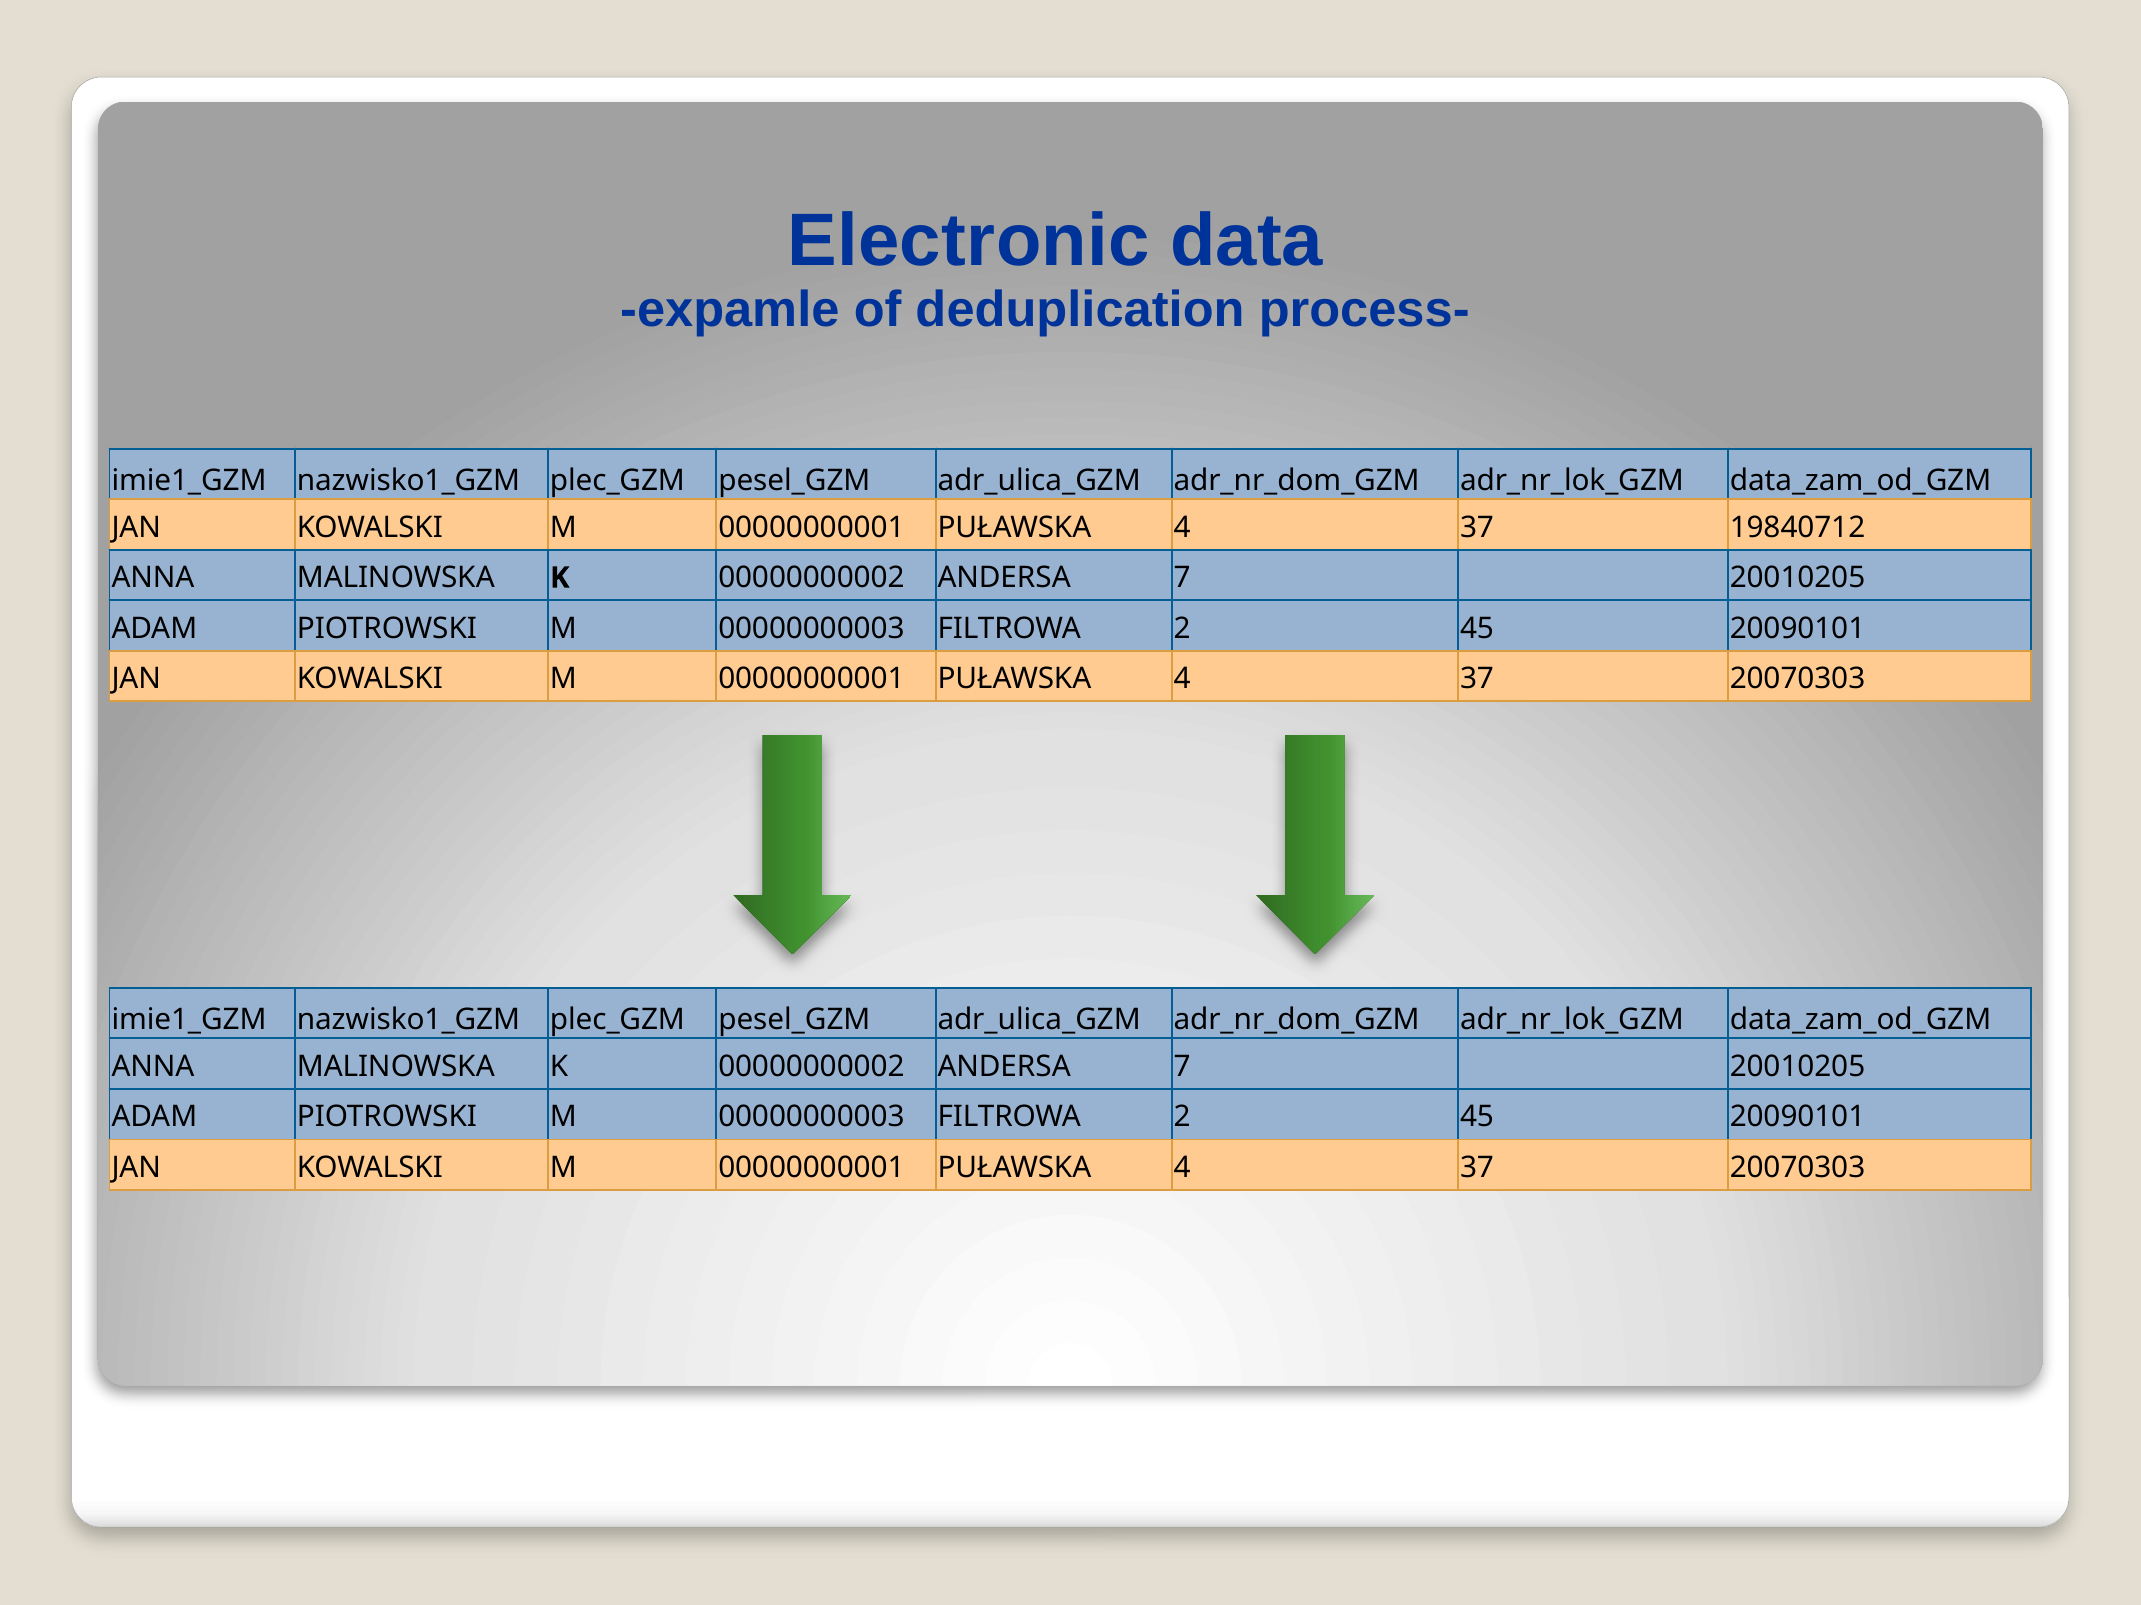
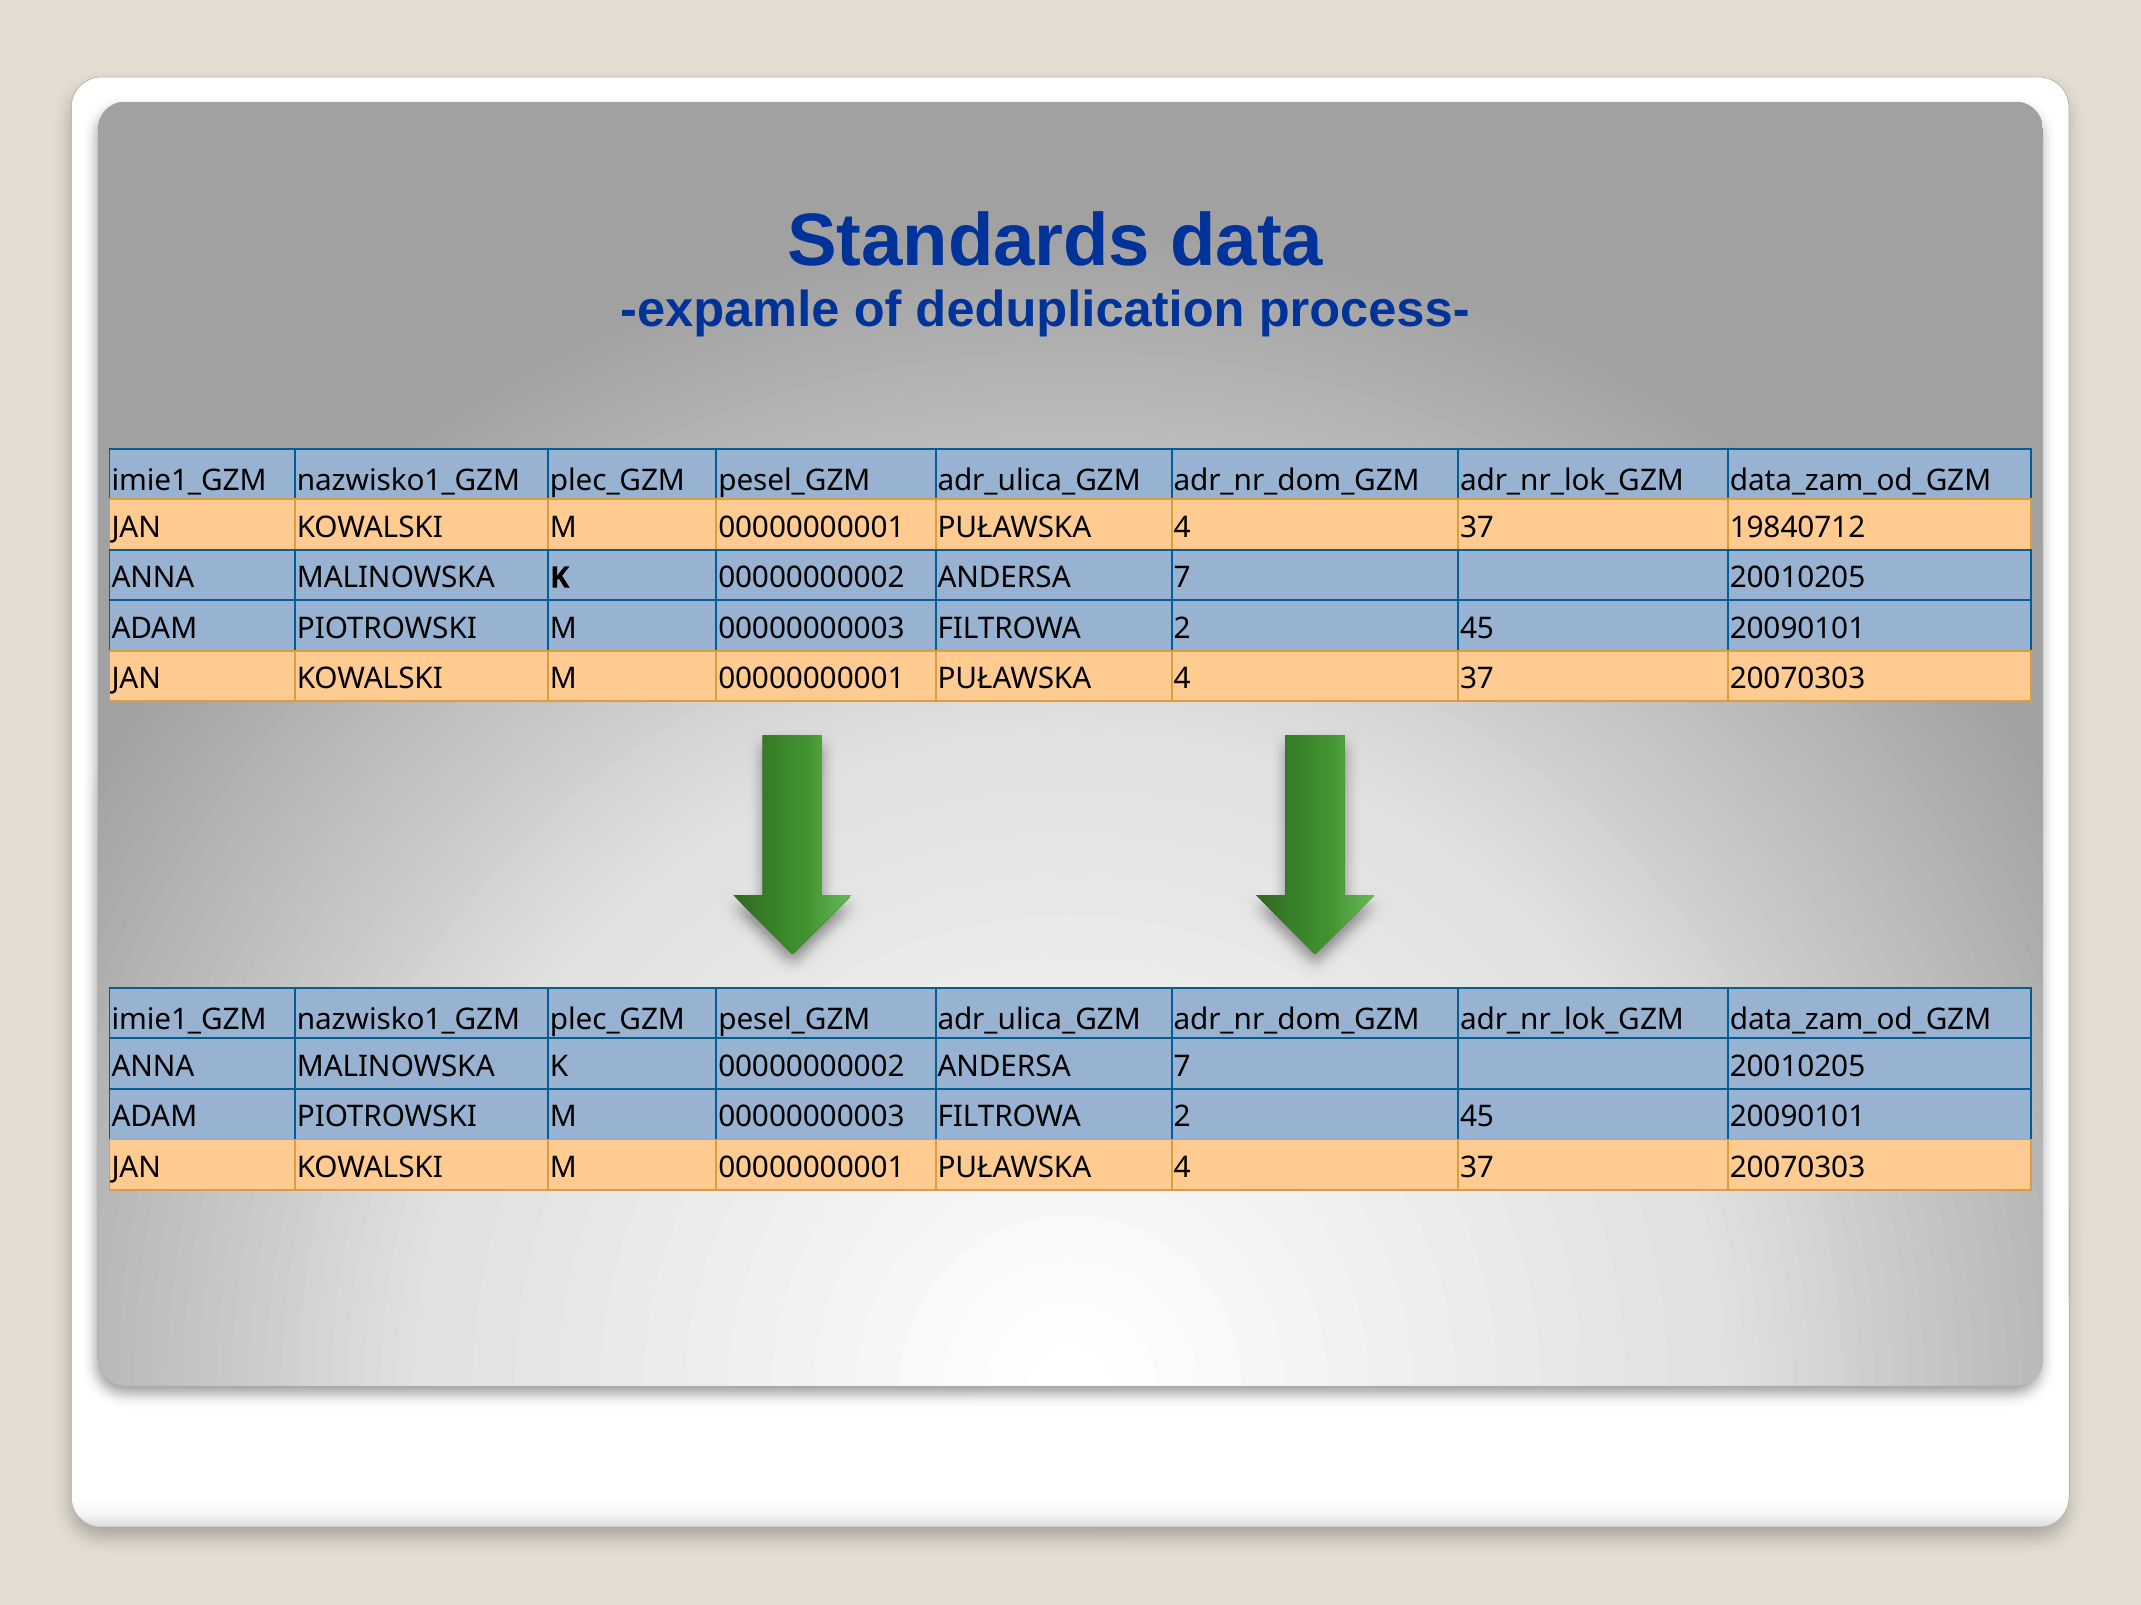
Electronic: Electronic -> Standards
